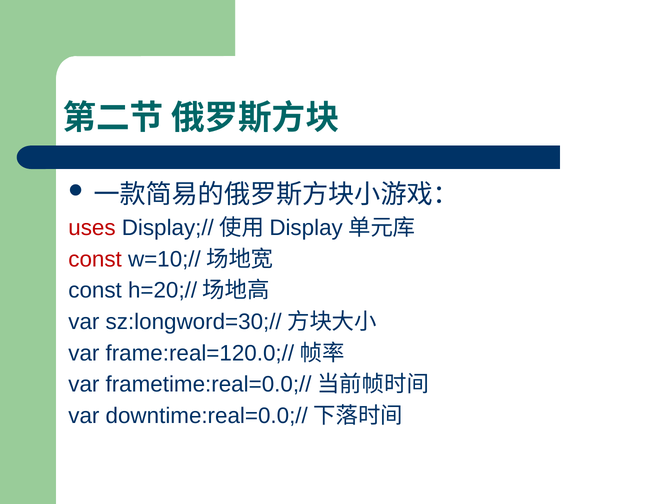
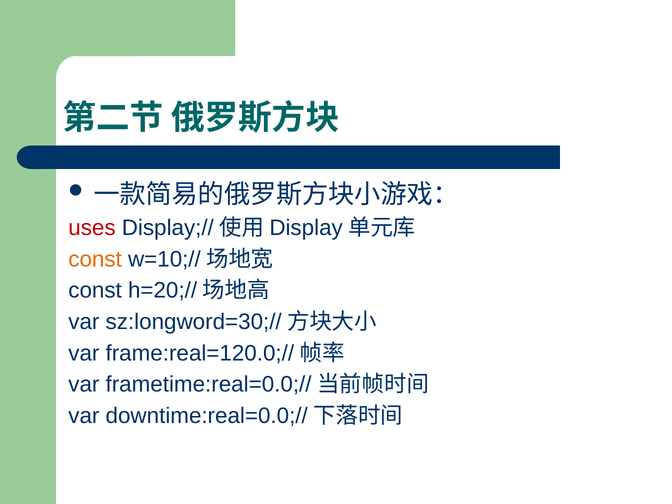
const at (95, 259) colour: red -> orange
